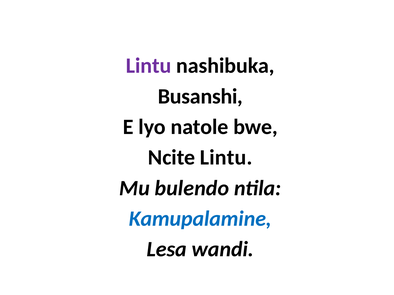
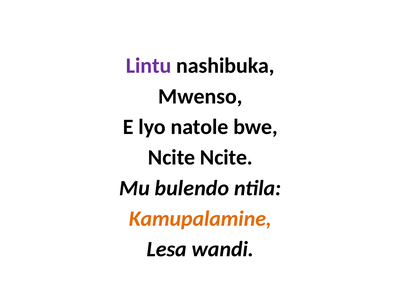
Busanshi: Busanshi -> Mwenso
Ncite Lintu: Lintu -> Ncite
Kamupalamine colour: blue -> orange
